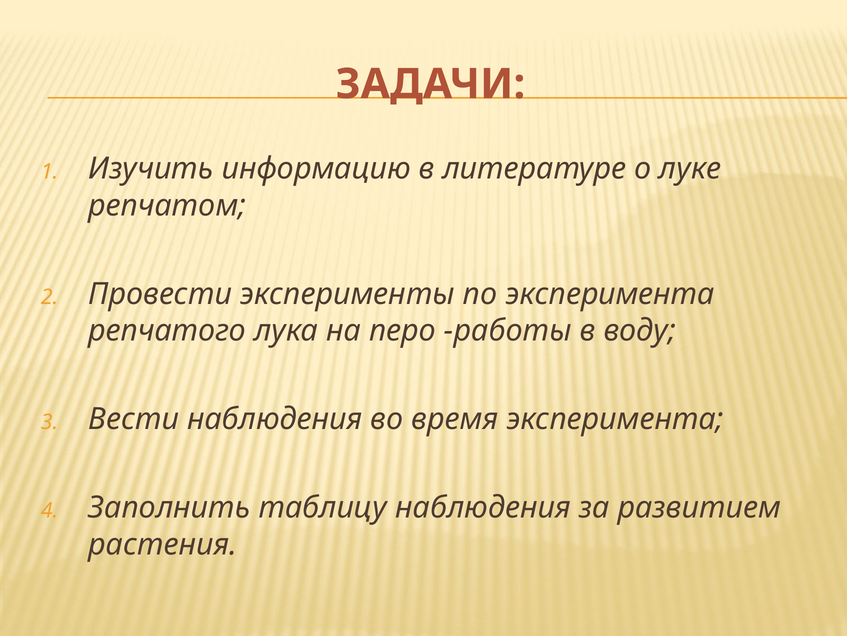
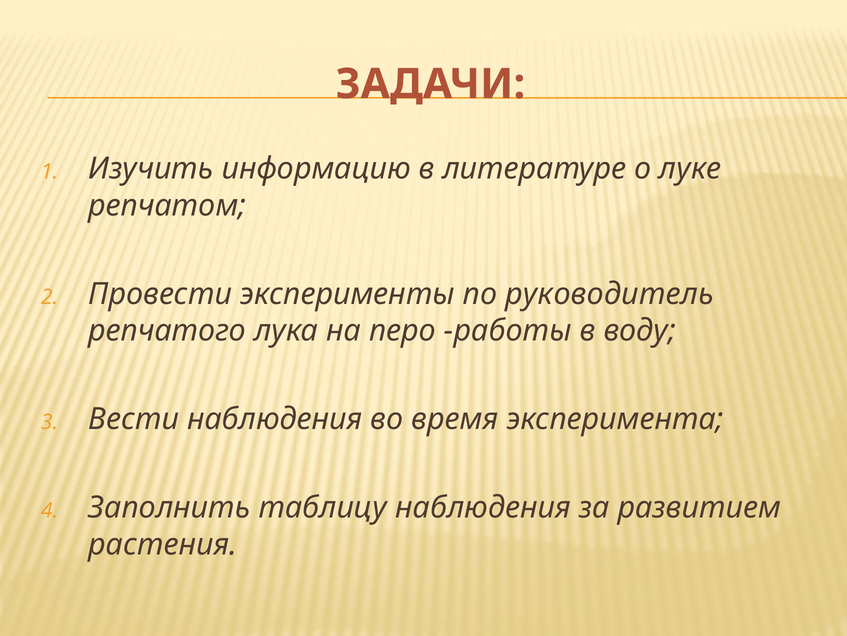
по эксперимента: эксперимента -> руководитель
